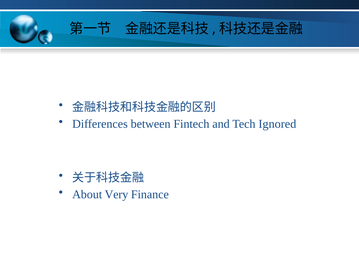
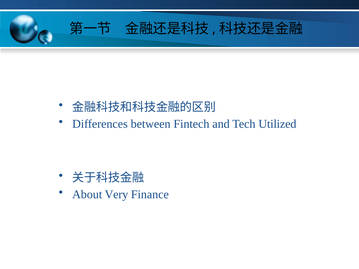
Ignored: Ignored -> Utilized
